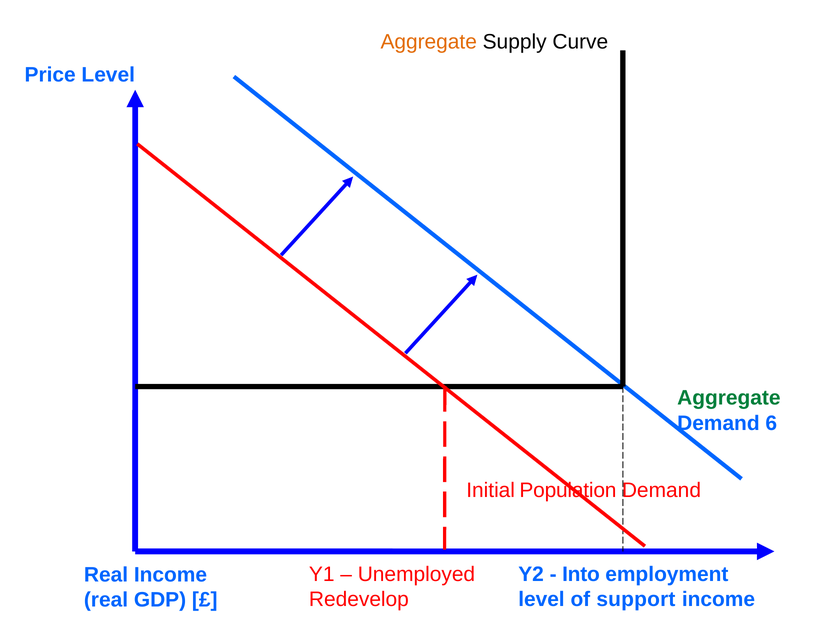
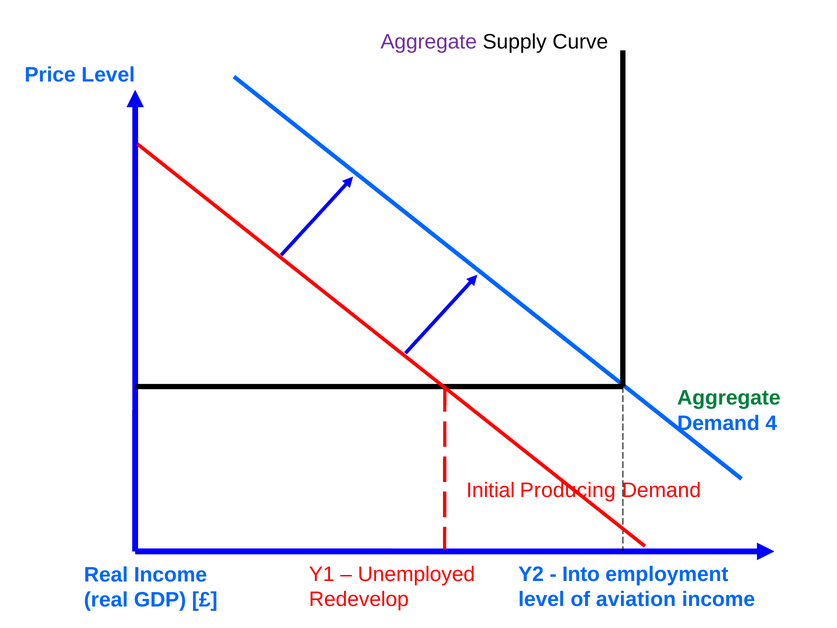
Aggregate at (429, 42) colour: orange -> purple
6: 6 -> 4
Population: Population -> Producing
support: support -> aviation
